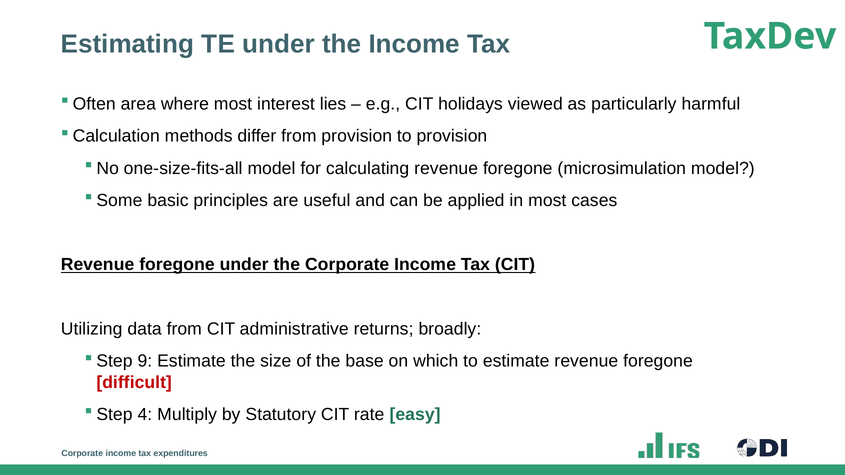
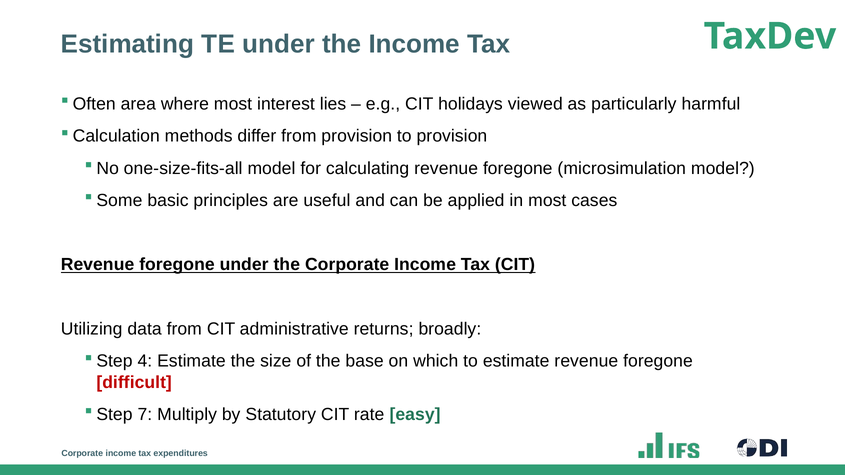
9: 9 -> 4
4: 4 -> 7
